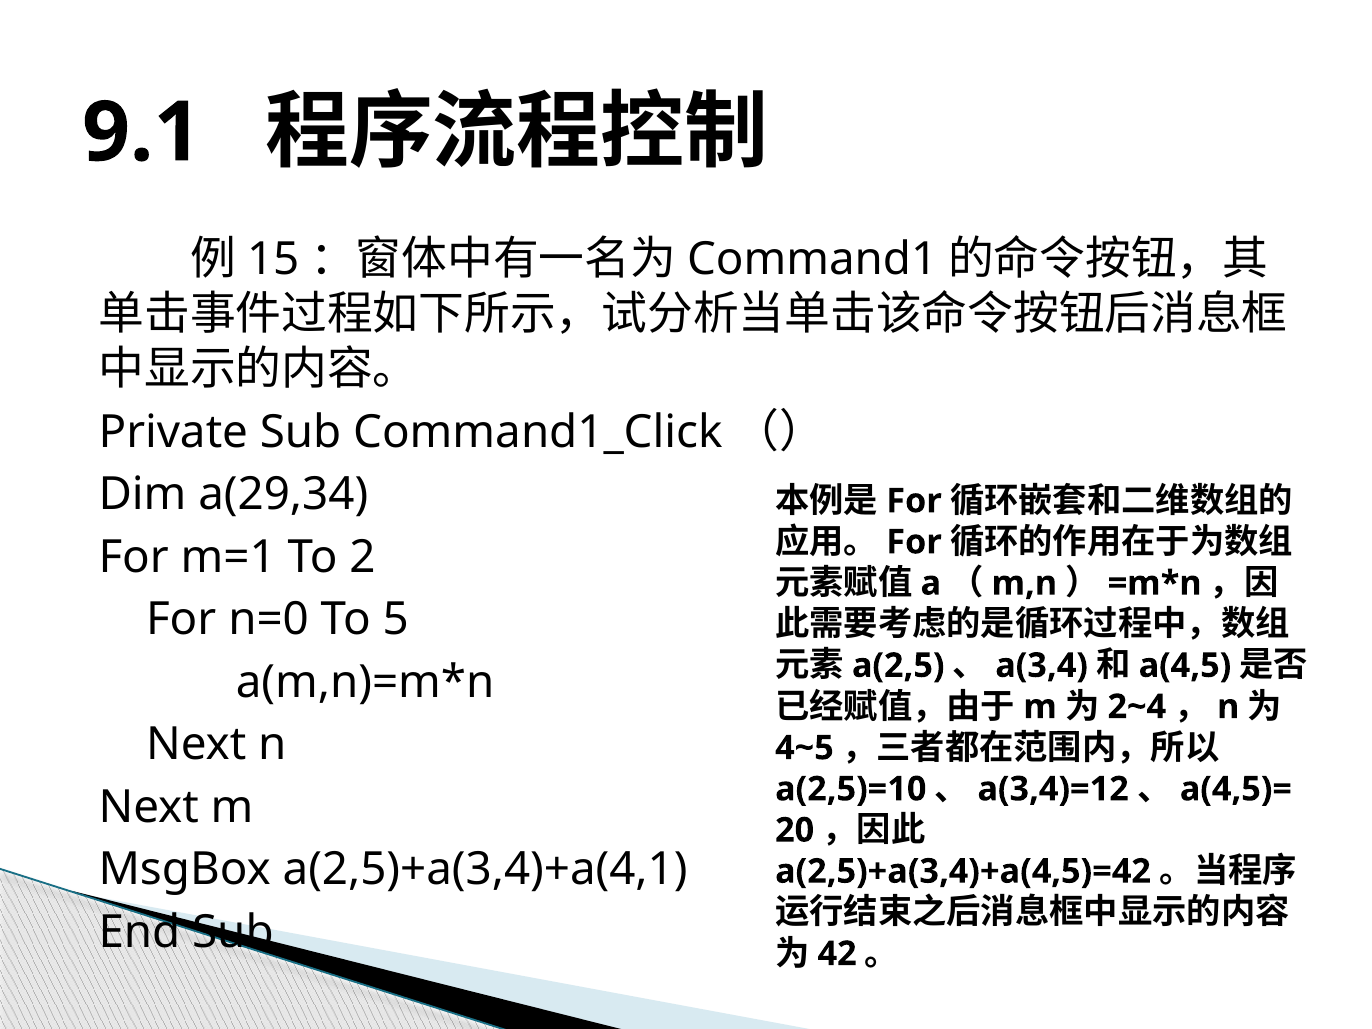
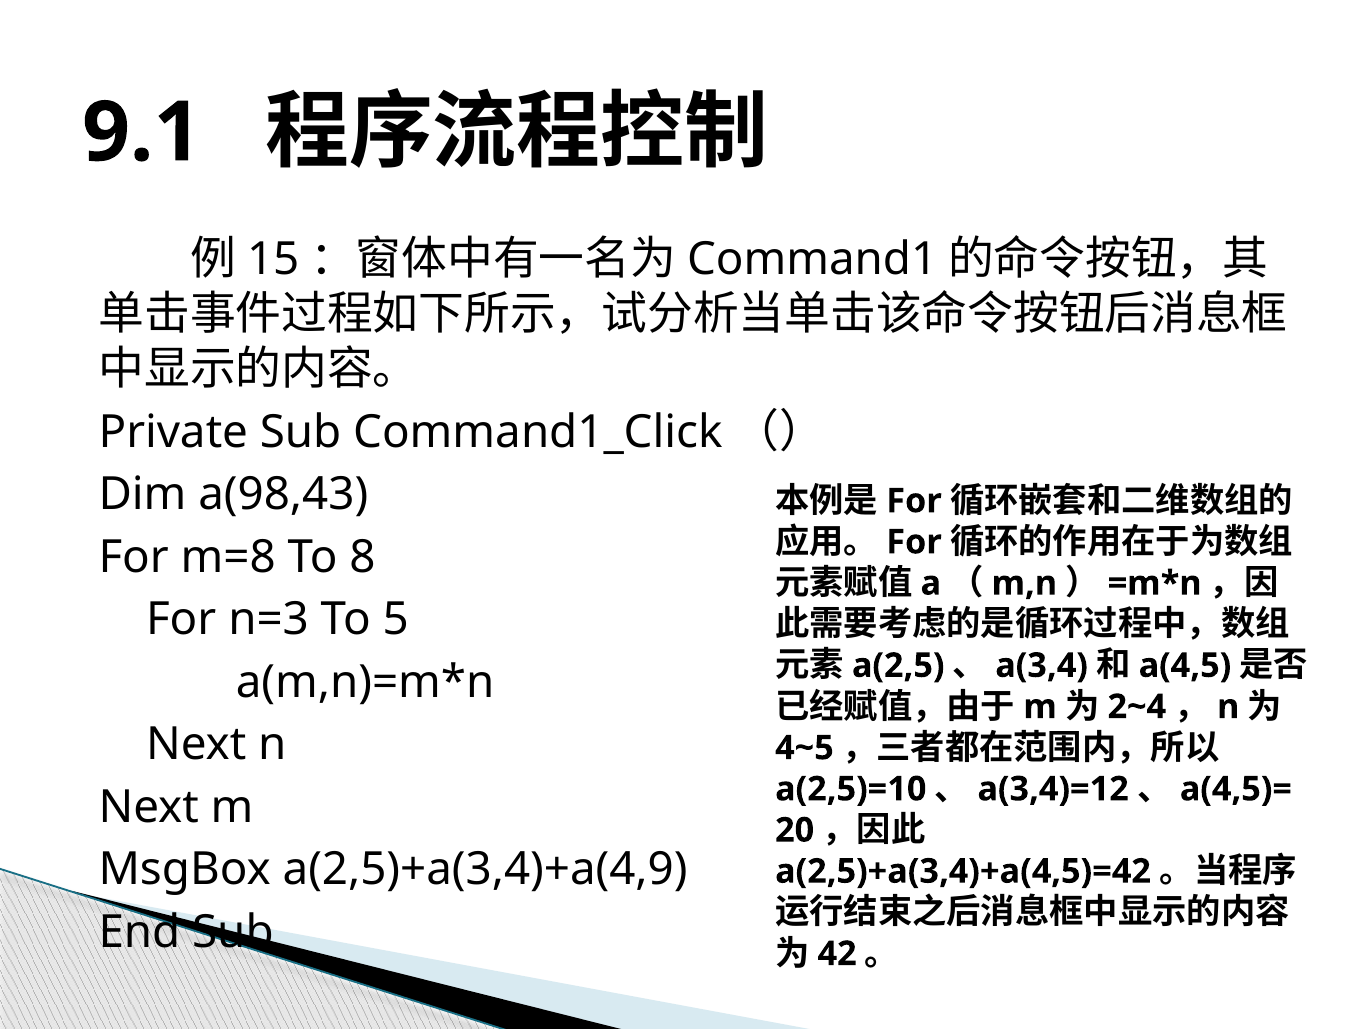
a(29,34: a(29,34 -> a(98,43
m=1: m=1 -> m=8
2: 2 -> 8
n=0: n=0 -> n=3
a(2,5)+a(3,4)+a(4,1: a(2,5)+a(3,4)+a(4,1 -> a(2,5)+a(3,4)+a(4,9
